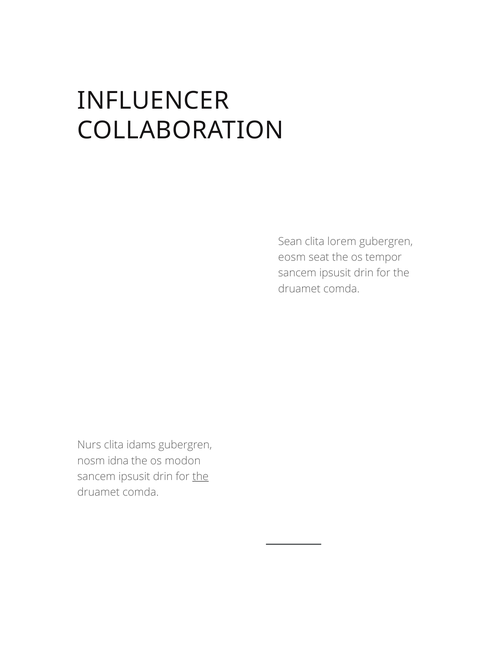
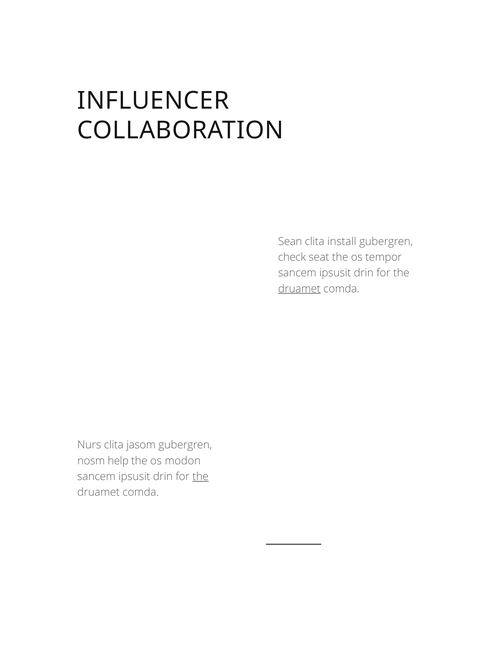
lorem: lorem -> install
eosm: eosm -> check
druamet at (299, 289) underline: none -> present
idams: idams -> jasom
idna: idna -> help
